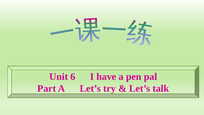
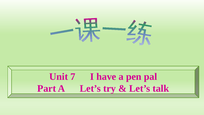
6: 6 -> 7
